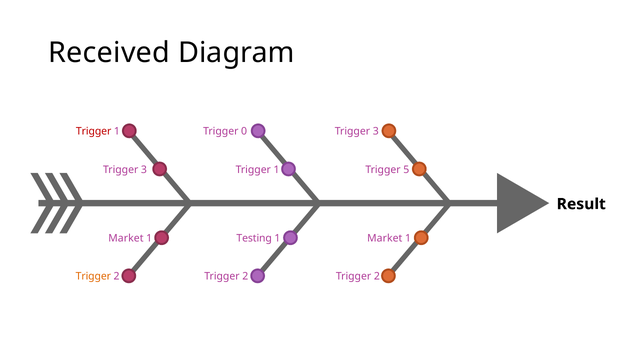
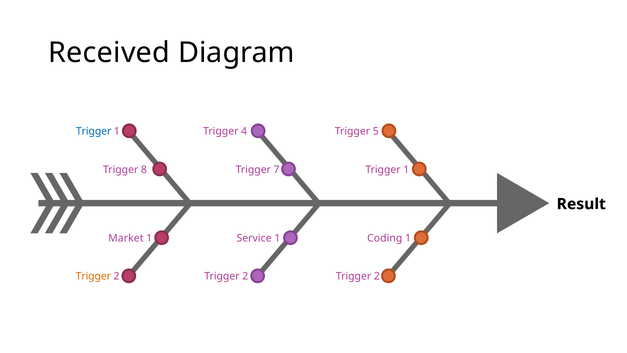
Trigger at (94, 131) colour: red -> blue
0: 0 -> 4
3 at (376, 131): 3 -> 5
3 at (144, 169): 3 -> 8
1 at (277, 169): 1 -> 7
5 at (406, 169): 5 -> 1
Testing: Testing -> Service
Market at (385, 238): Market -> Coding
